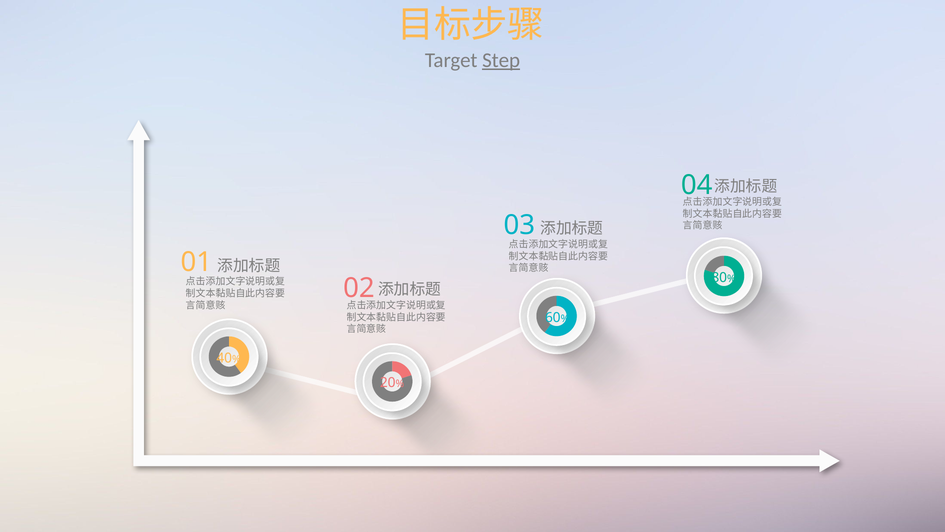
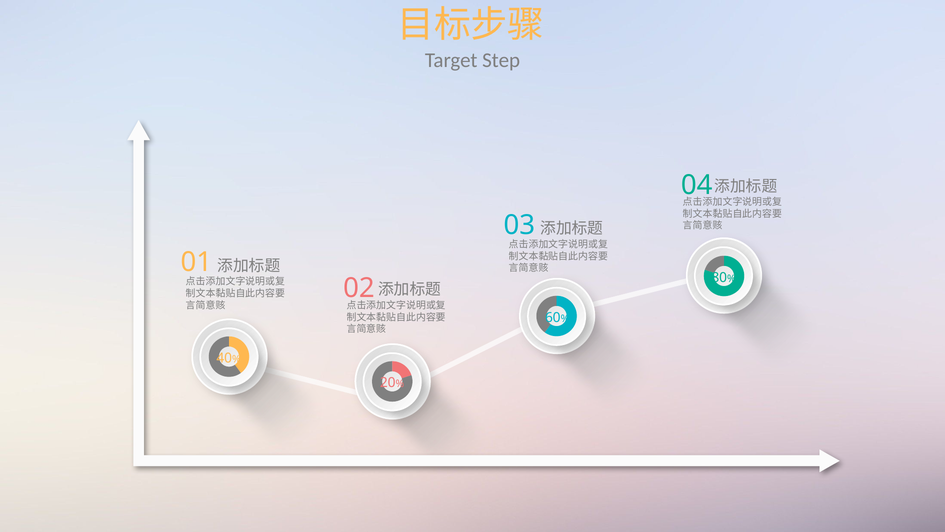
Step underline: present -> none
